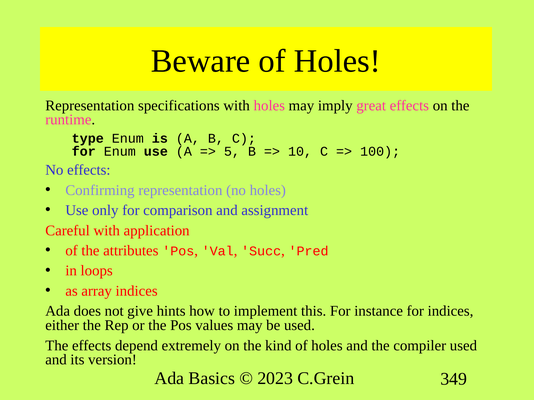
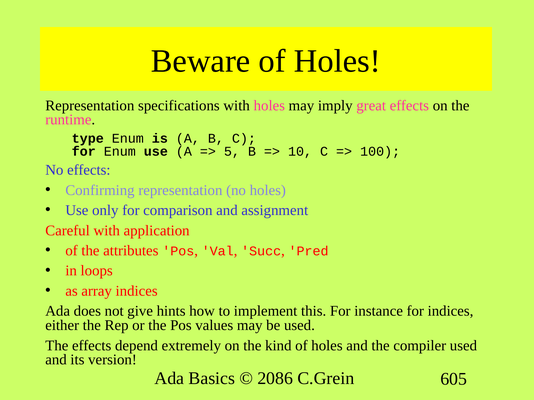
2023: 2023 -> 2086
349: 349 -> 605
